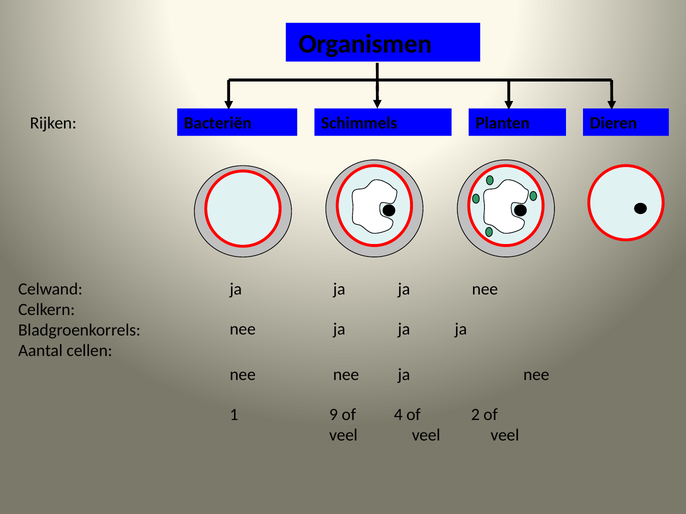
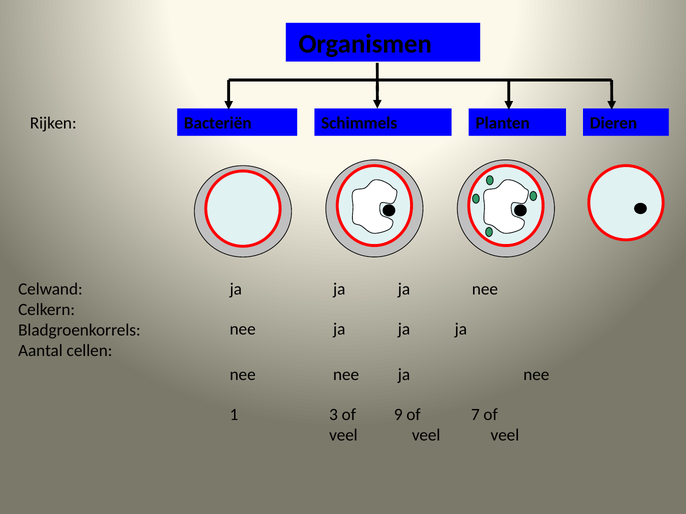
9: 9 -> 3
4: 4 -> 9
2: 2 -> 7
